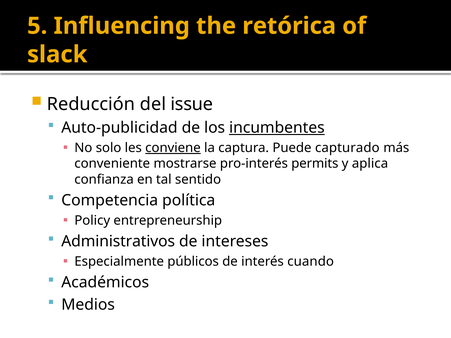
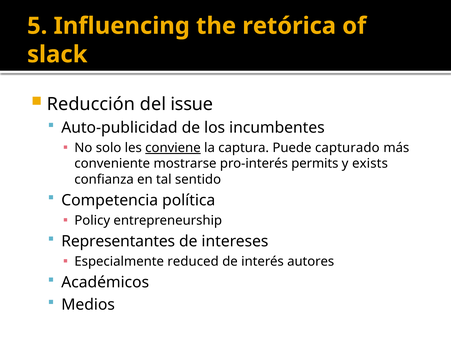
incumbentes underline: present -> none
aplica: aplica -> exists
Administrativos: Administrativos -> Representantes
públicos: públicos -> reduced
cuando: cuando -> autores
